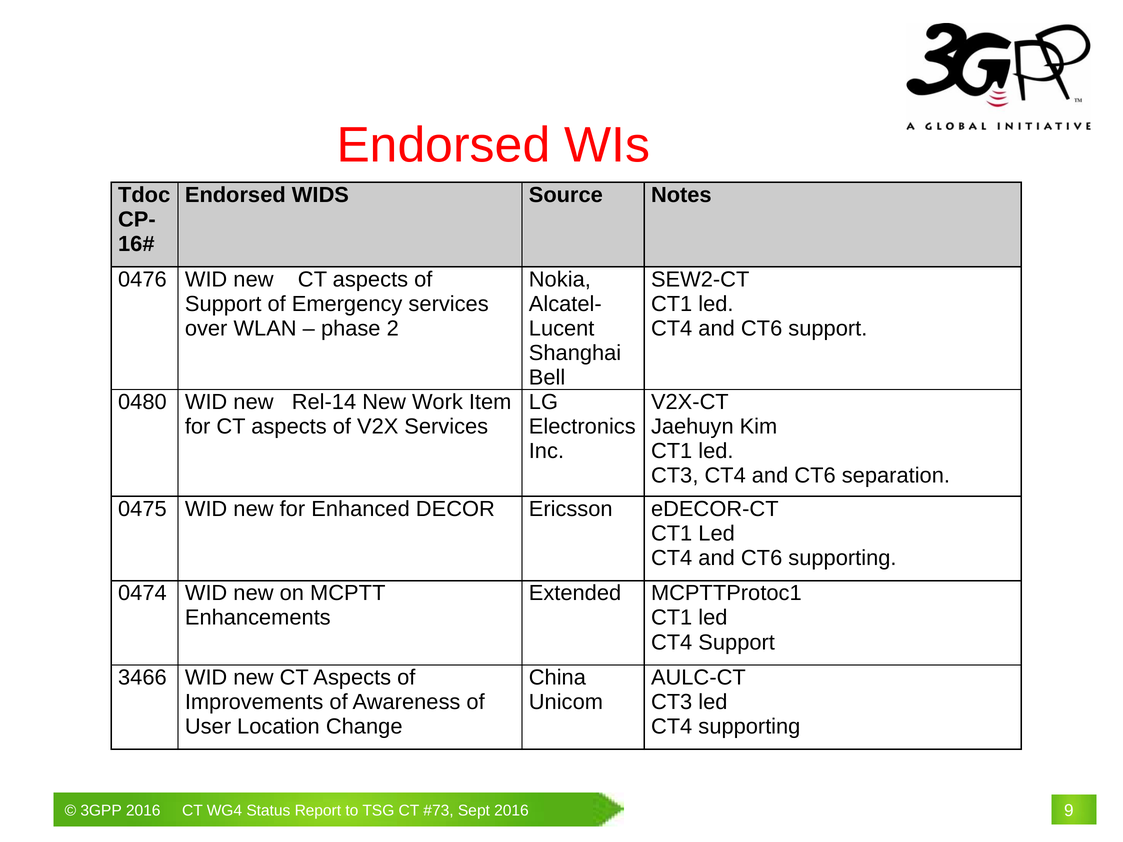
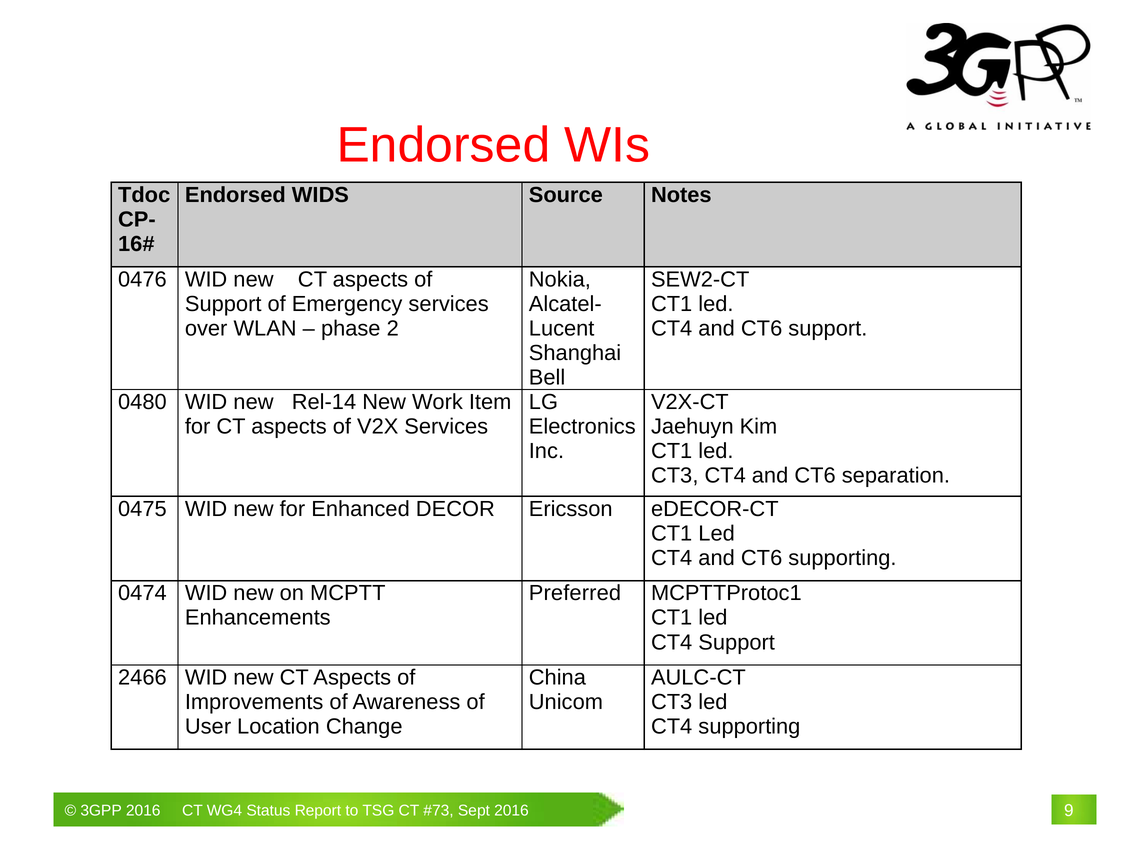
Extended: Extended -> Preferred
3466: 3466 -> 2466
